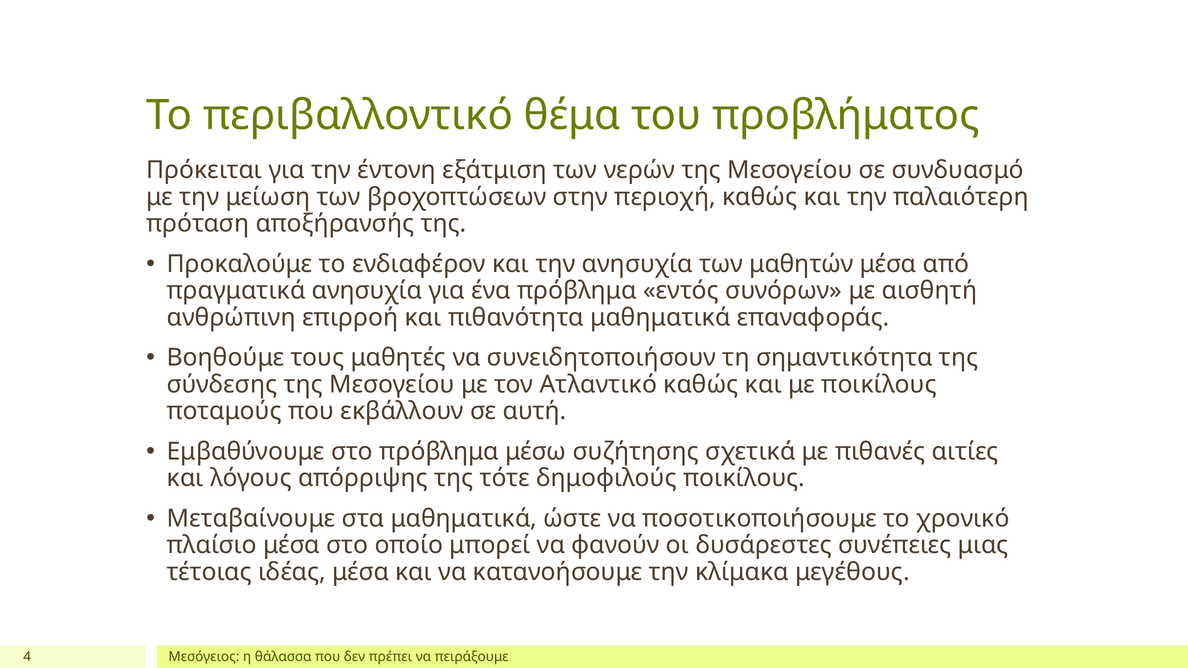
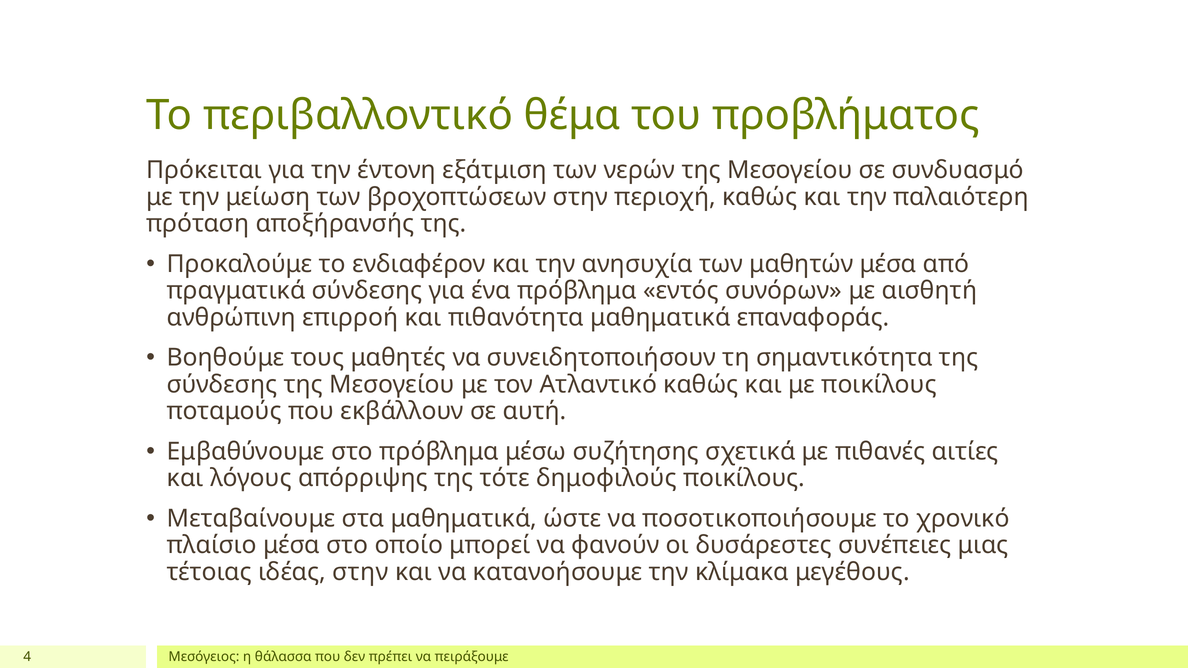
πραγματικά ανησυχία: ανησυχία -> σύνδεσης
ιδέας μέσα: μέσα -> στην
